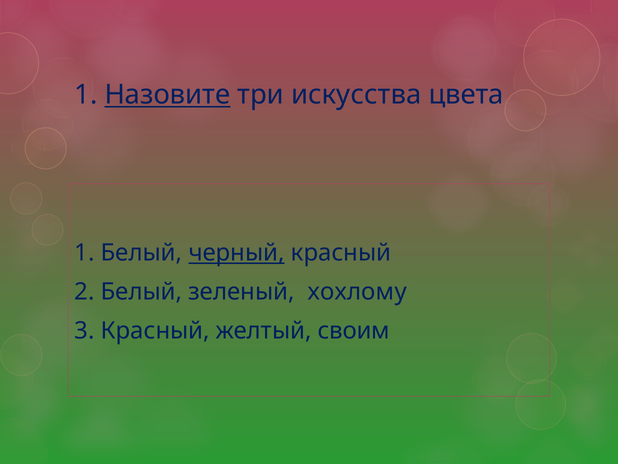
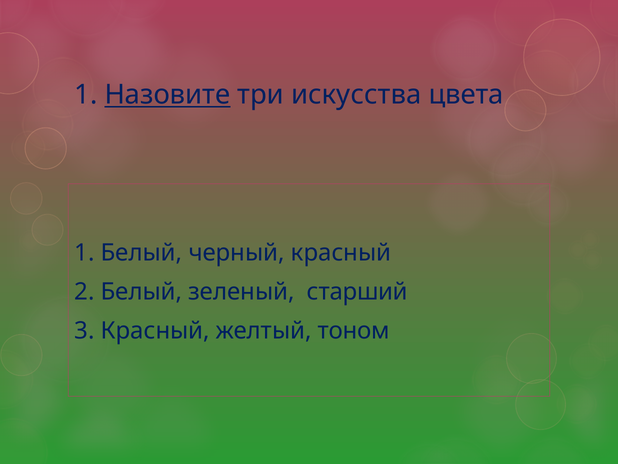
черный underline: present -> none
хохлому: хохлому -> старший
своим: своим -> тоном
